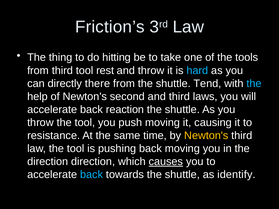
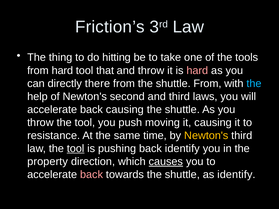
from third: third -> hard
rest: rest -> that
hard at (197, 71) colour: light blue -> pink
shuttle Tend: Tend -> From
back reaction: reaction -> causing
tool at (76, 149) underline: none -> present
back moving: moving -> identify
direction at (48, 162): direction -> property
back at (92, 175) colour: light blue -> pink
